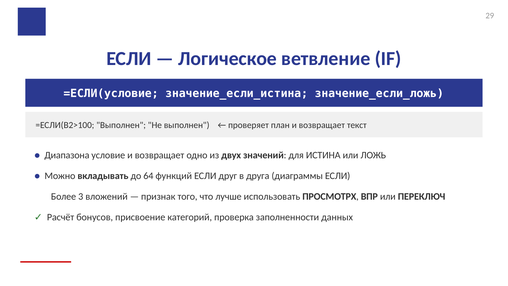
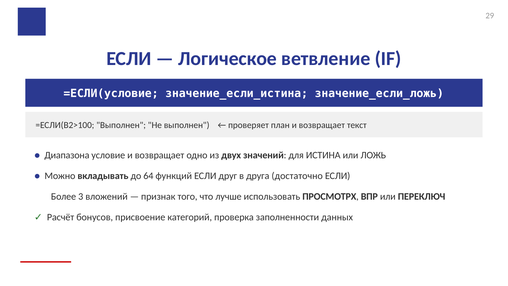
диаграммы: диаграммы -> достаточно
